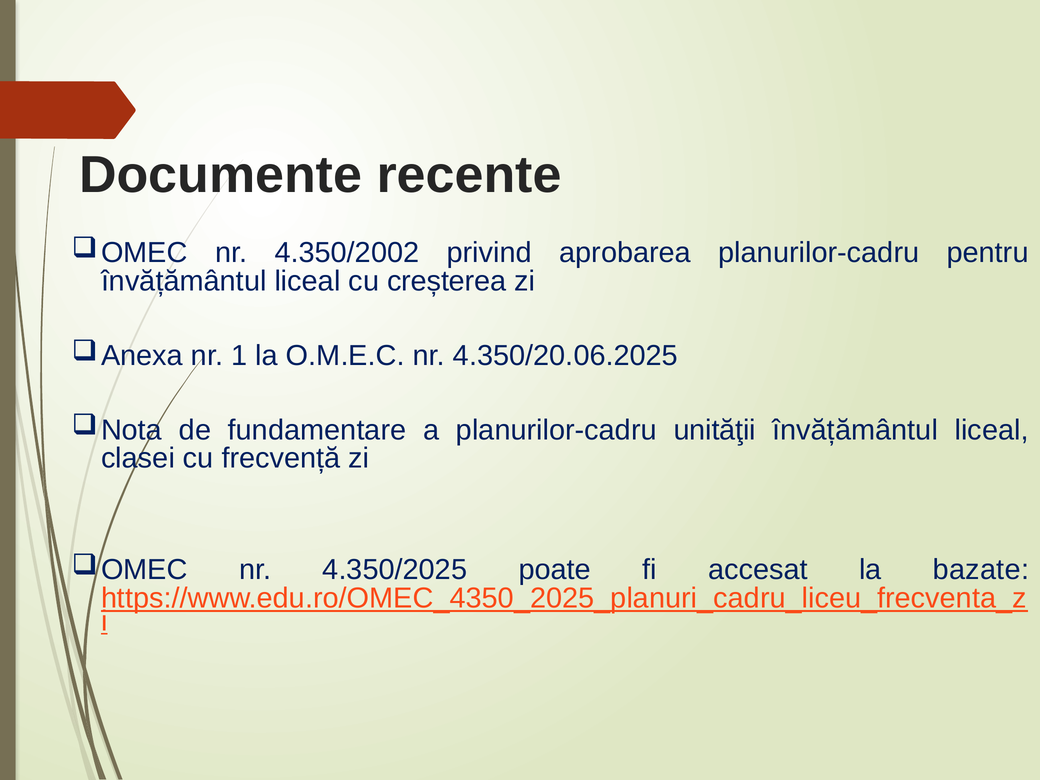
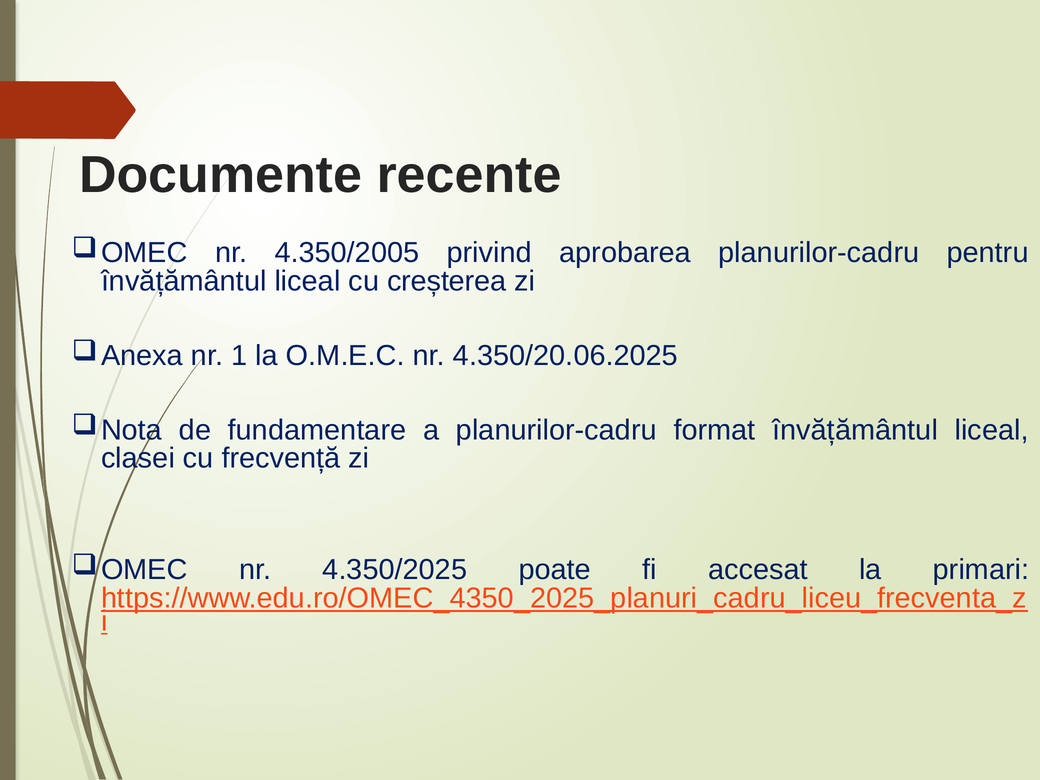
4.350/2002: 4.350/2002 -> 4.350/2005
unităţii: unităţii -> format
bazate: bazate -> primari
